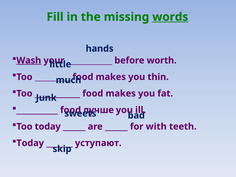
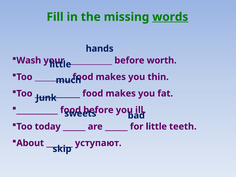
Wash underline: present -> none
лучше at (98, 110): лучше -> before
for with: with -> little
Today at (30, 143): Today -> About
